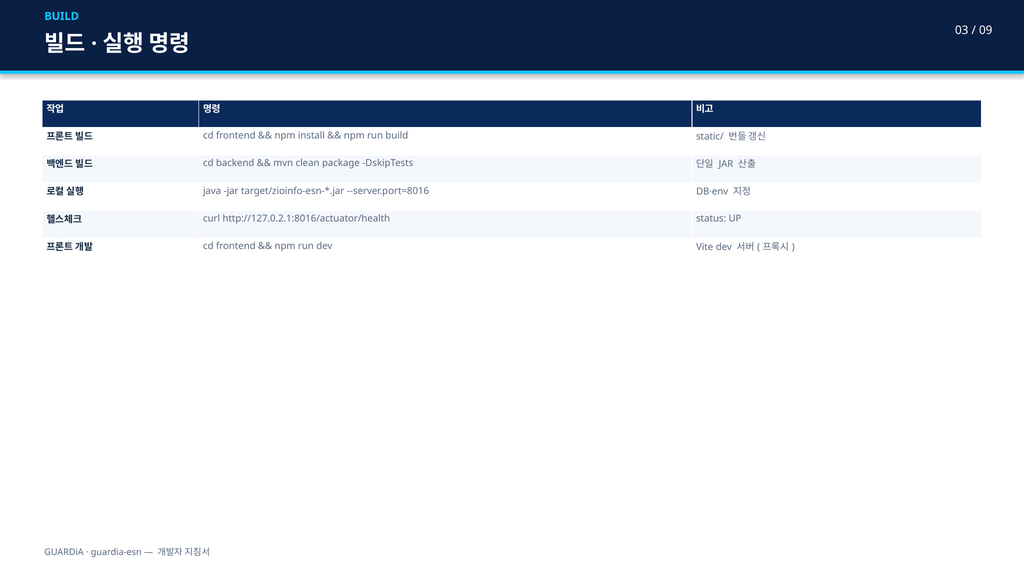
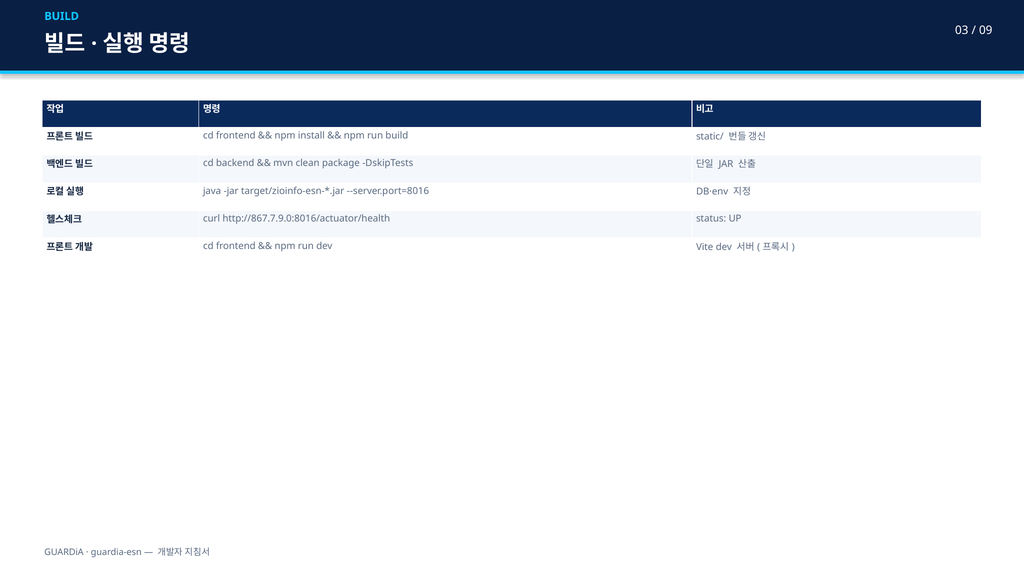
http://127.0.2.1:8016/actuator/health: http://127.0.2.1:8016/actuator/health -> http://867.7.9.0:8016/actuator/health
